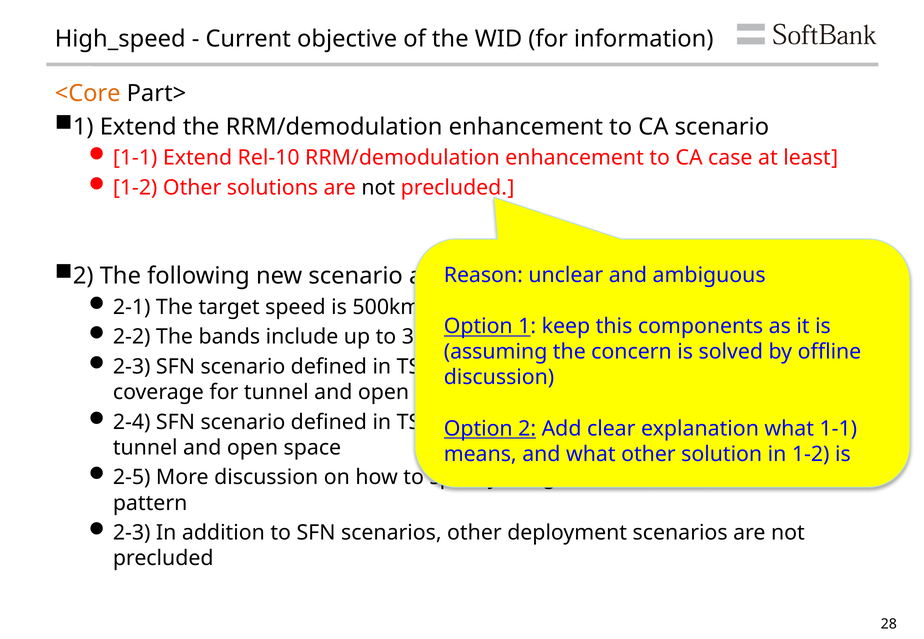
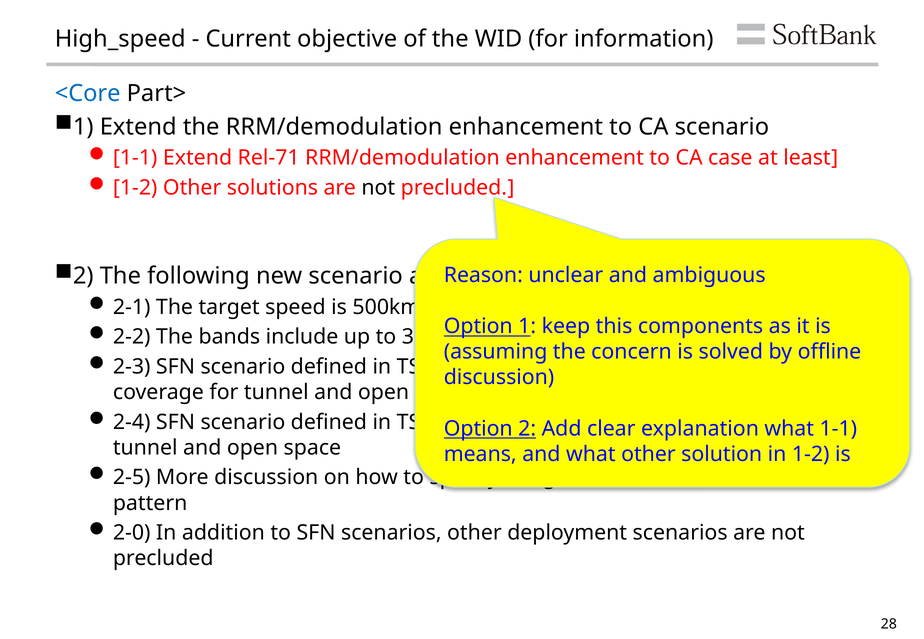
<Core colour: orange -> blue
Rel-10: Rel-10 -> Rel-71
2-3 at (132, 533): 2-3 -> 2-0
